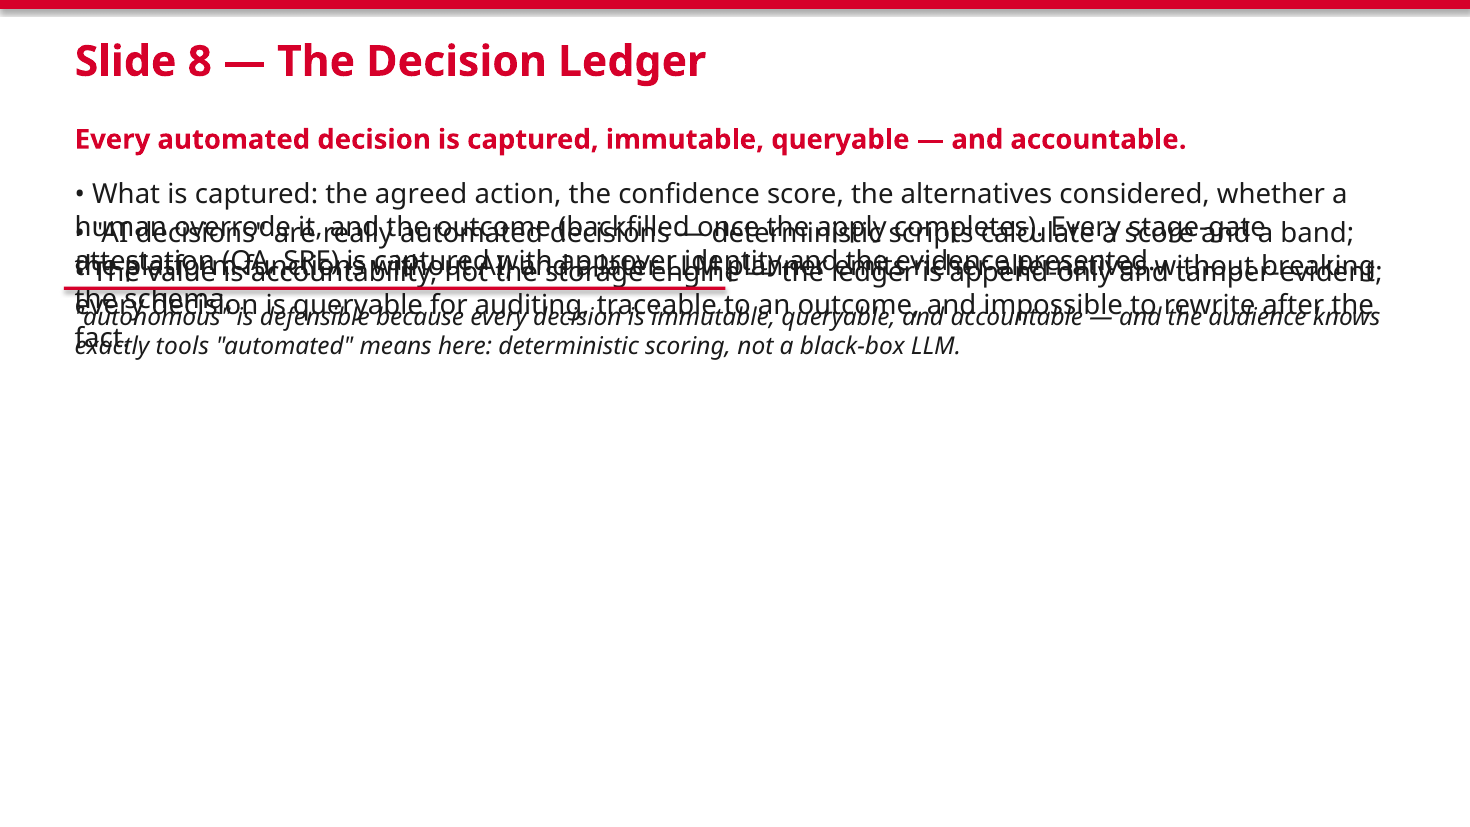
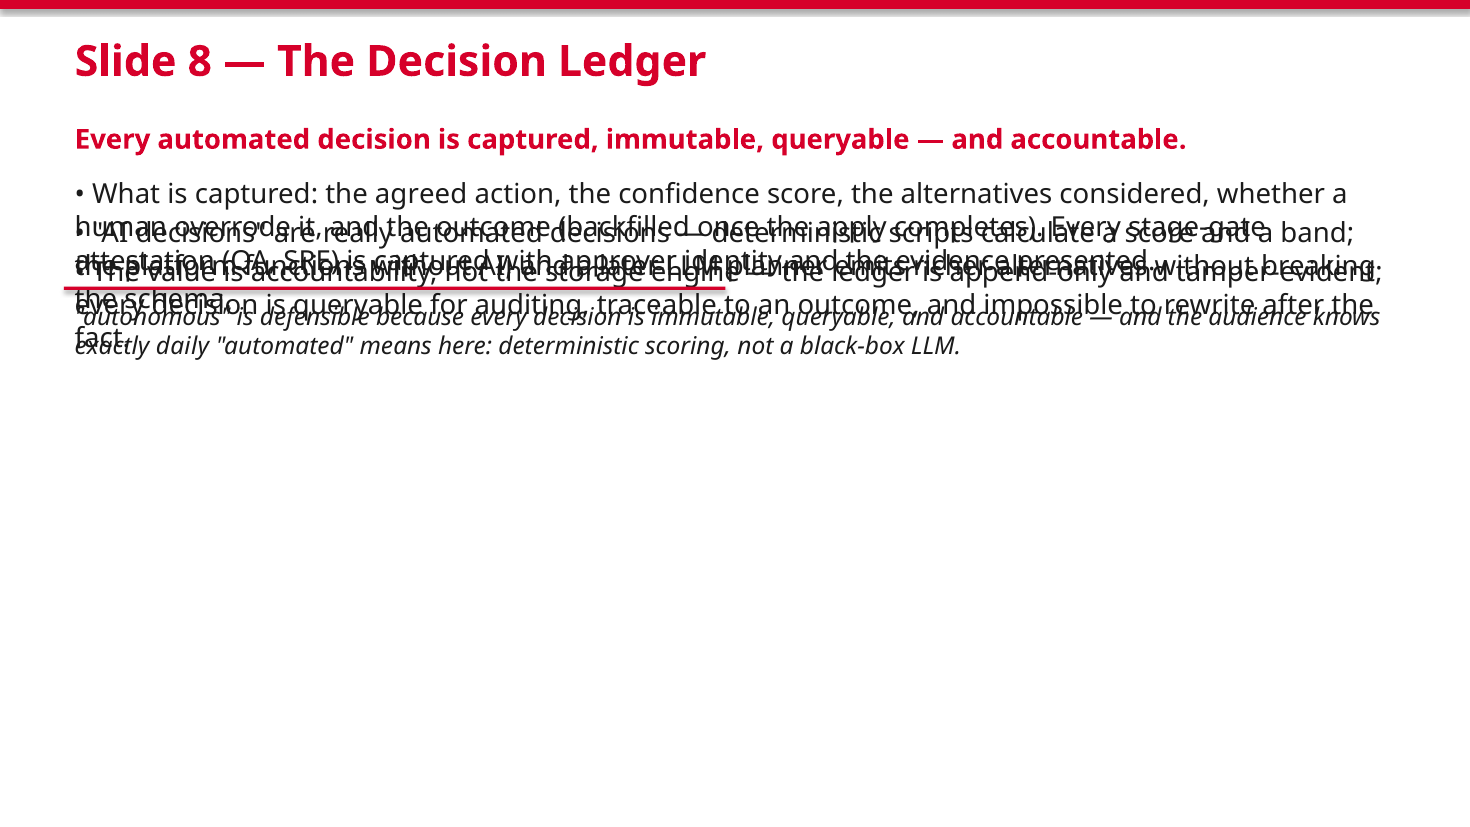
tools: tools -> daily
